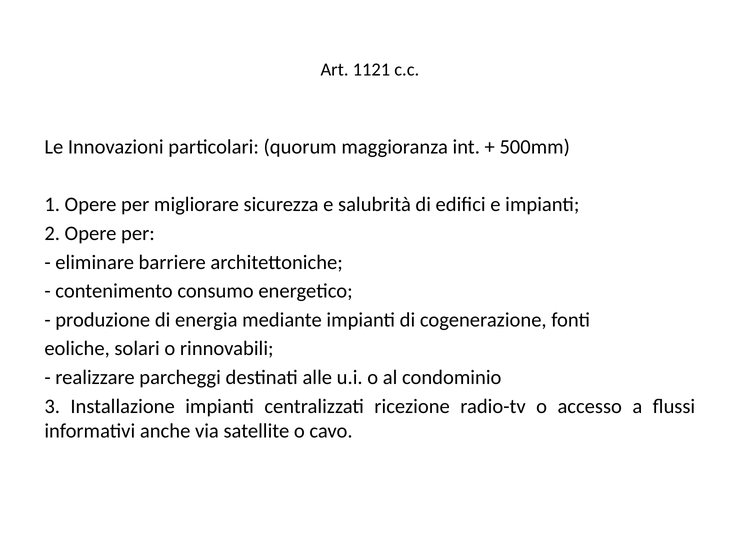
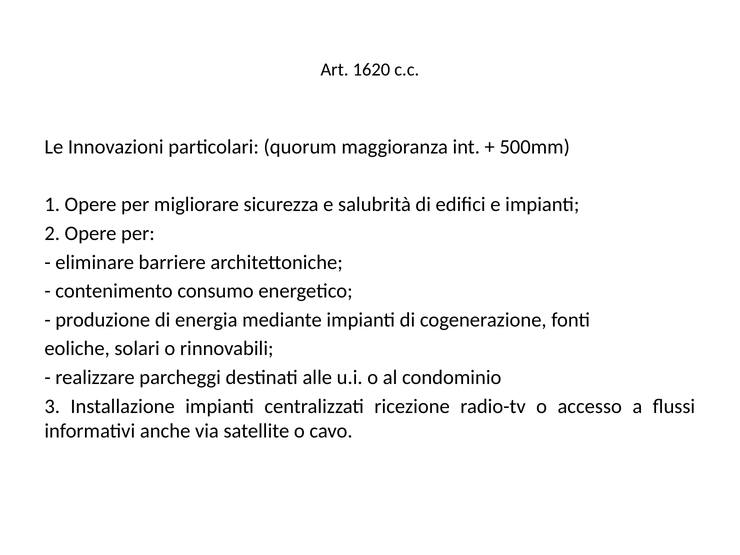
1121: 1121 -> 1620
